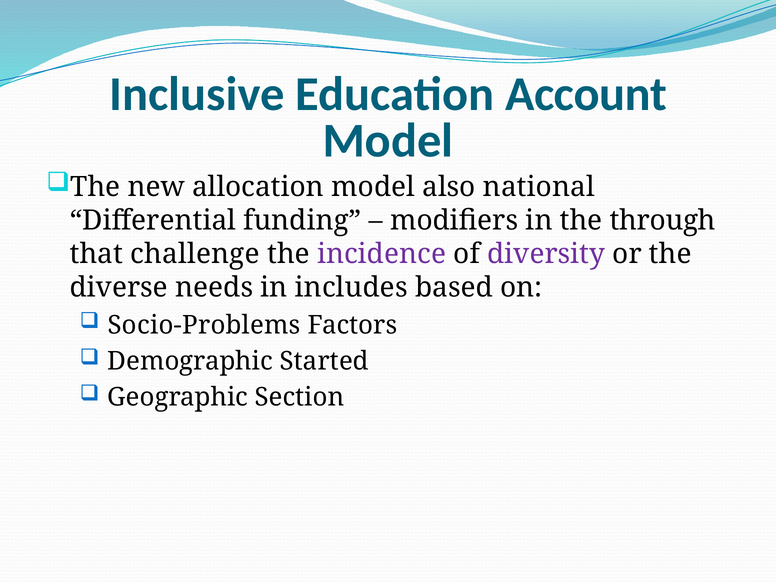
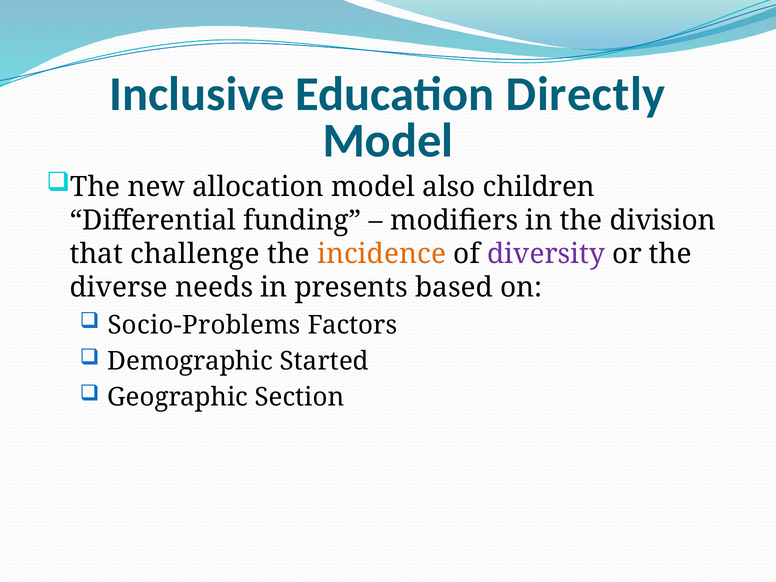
Account: Account -> Directly
national: national -> children
through: through -> division
incidence colour: purple -> orange
includes: includes -> presents
